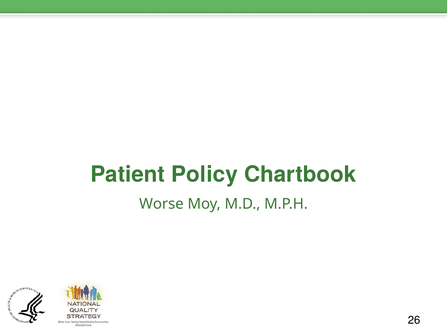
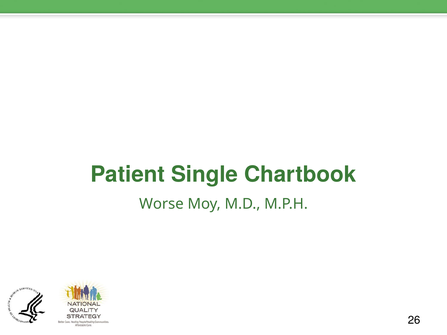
Policy: Policy -> Single
